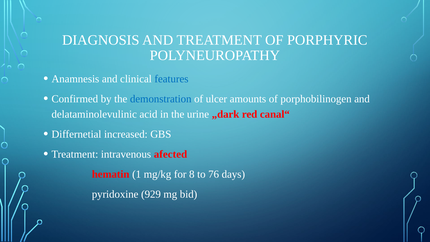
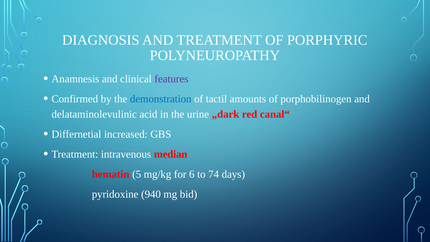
features colour: blue -> purple
ulcer: ulcer -> tactil
afected: afected -> median
1: 1 -> 5
8: 8 -> 6
76: 76 -> 74
929: 929 -> 940
